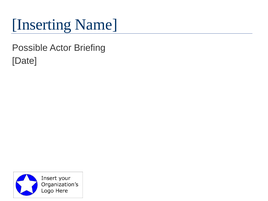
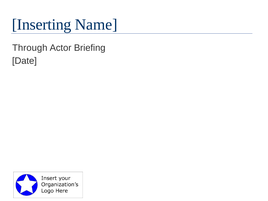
Possible: Possible -> Through
